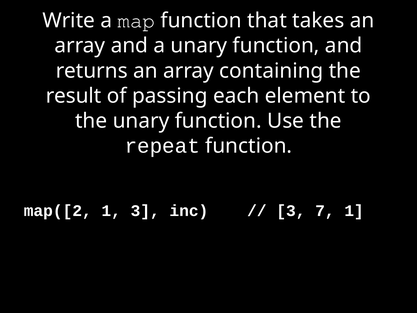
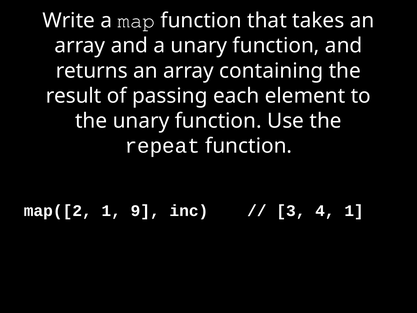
1 3: 3 -> 9
7: 7 -> 4
